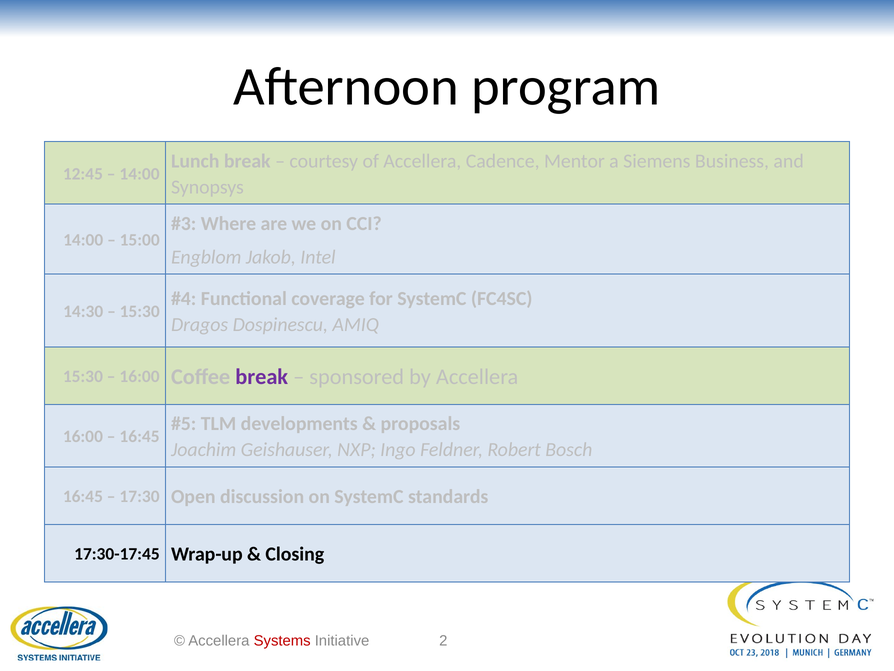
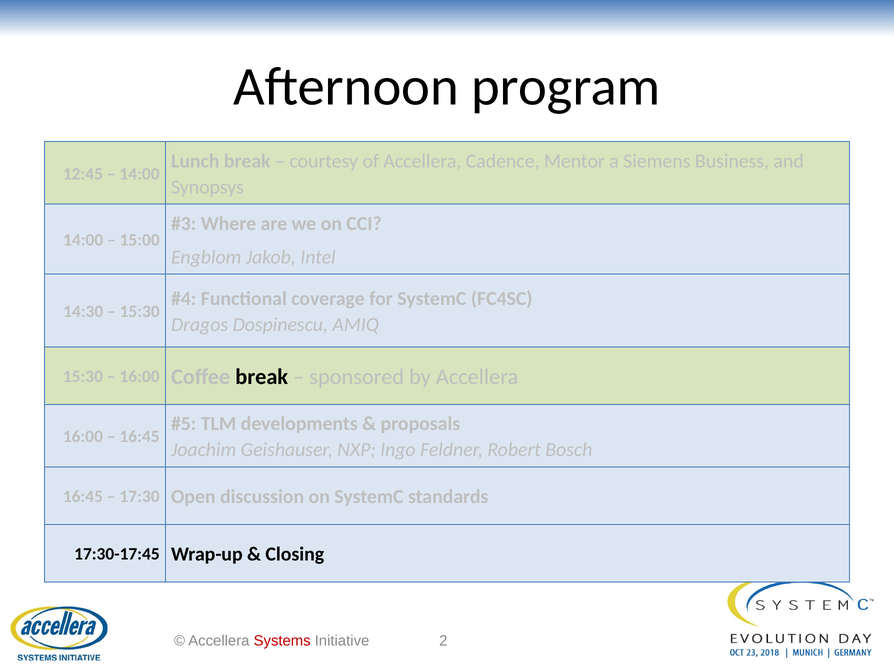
break at (262, 377) colour: purple -> black
